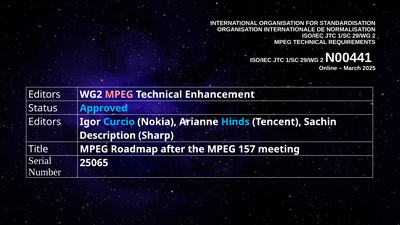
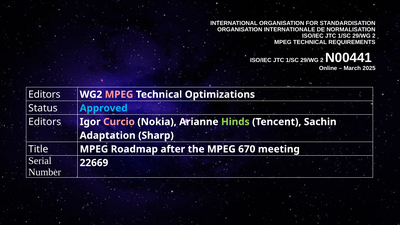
Enhancement: Enhancement -> Optimizations
Curcio colour: light blue -> pink
Hinds colour: light blue -> light green
Description: Description -> Adaptation
157: 157 -> 670
25065: 25065 -> 22669
